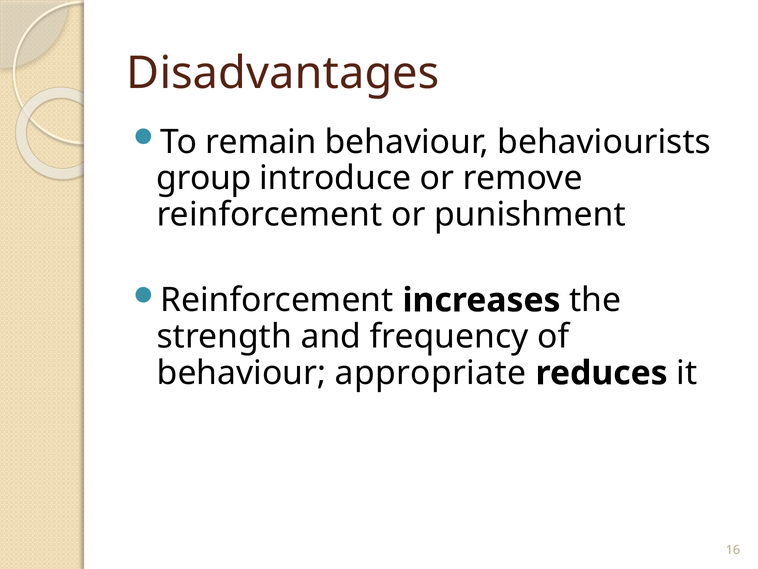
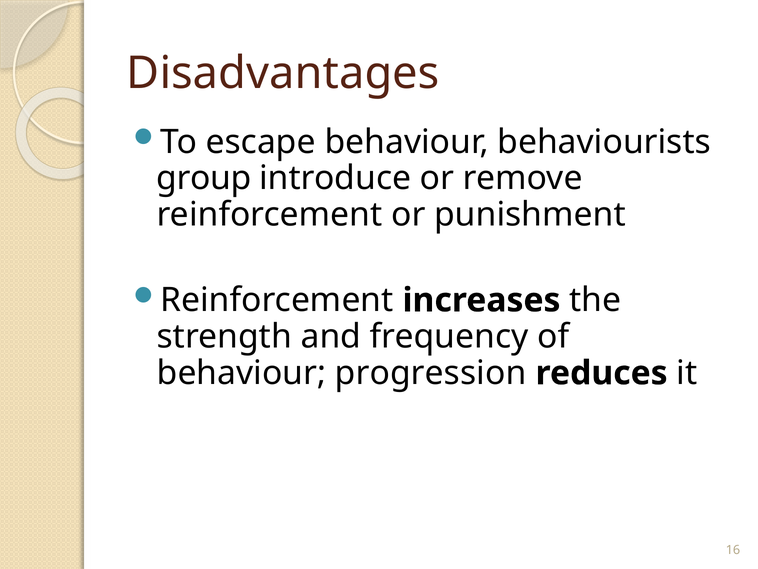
remain: remain -> escape
appropriate: appropriate -> progression
